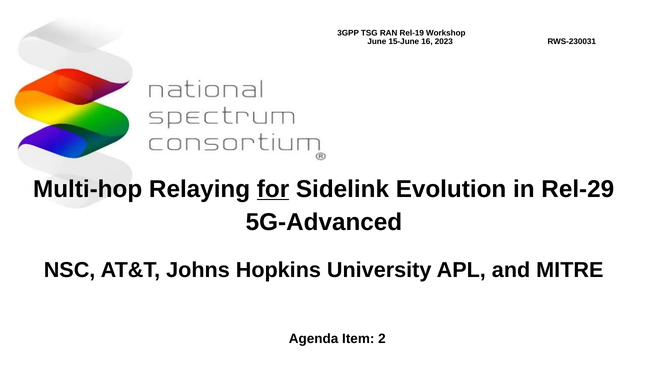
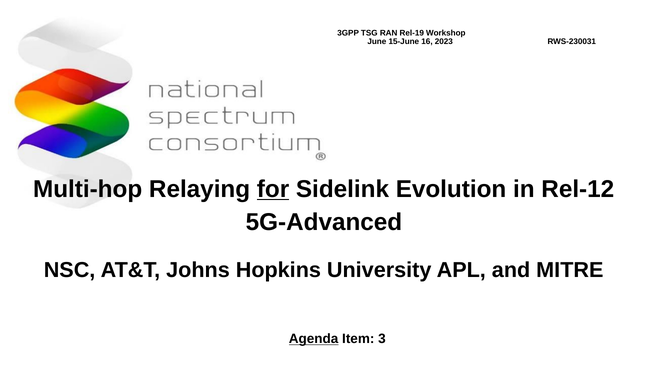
Rel-29: Rel-29 -> Rel-12
Agenda underline: none -> present
2: 2 -> 3
